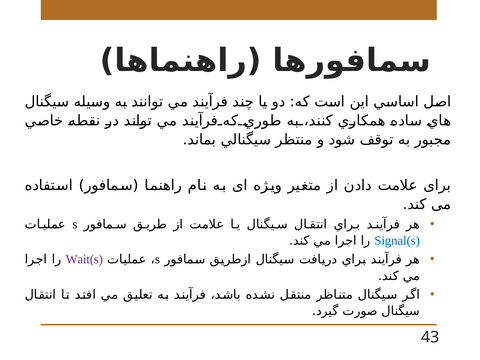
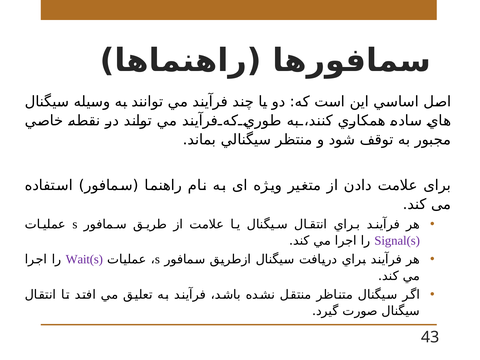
Signal(s colour: blue -> purple
